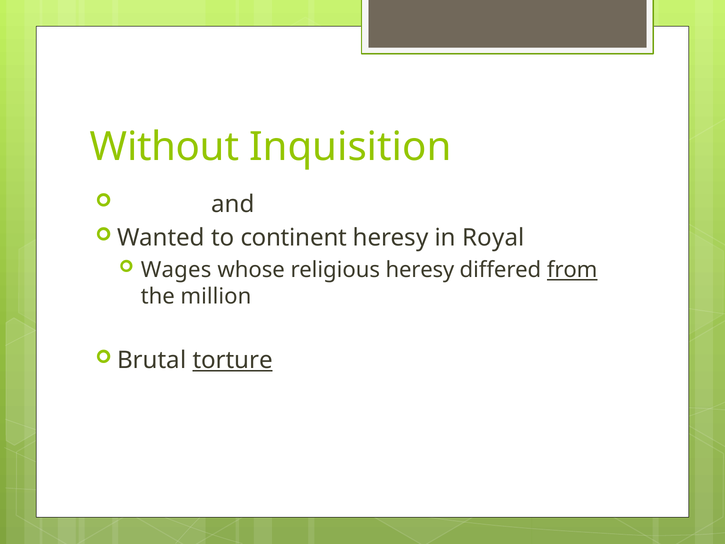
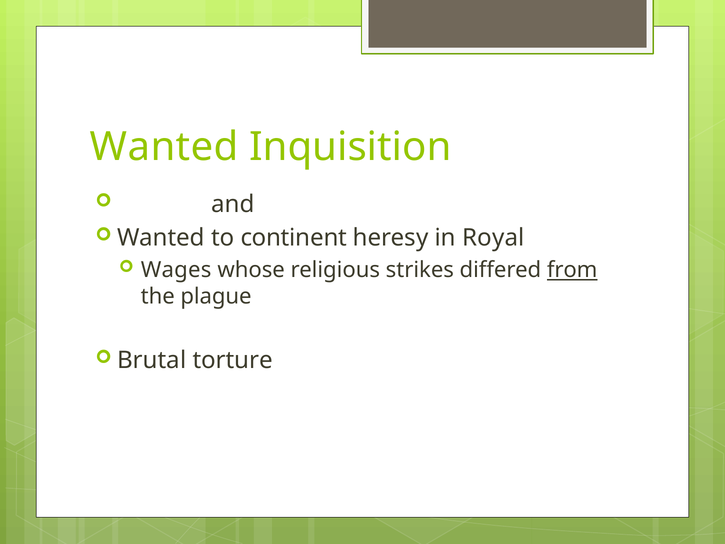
Without at (165, 147): Without -> Wanted
religious heresy: heresy -> strikes
million: million -> plague
torture underline: present -> none
